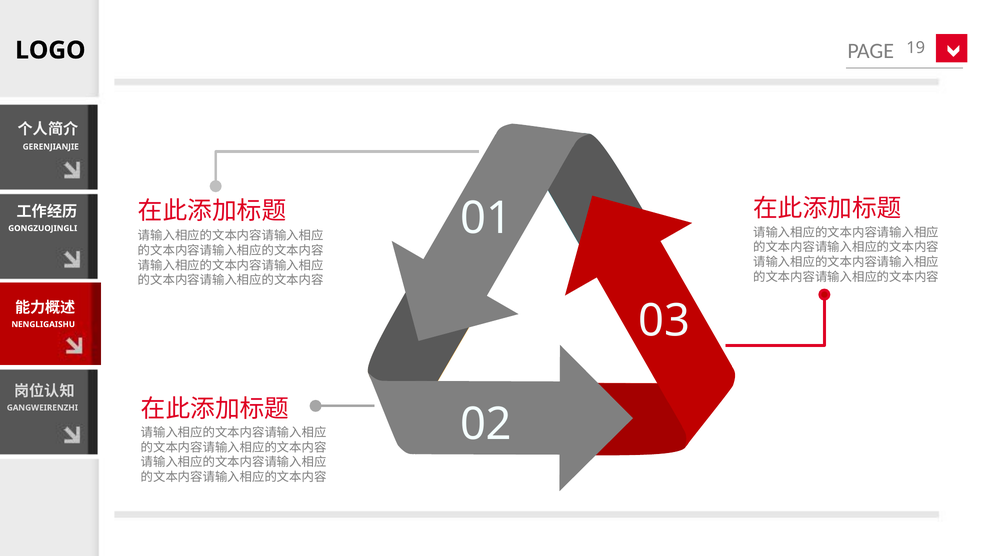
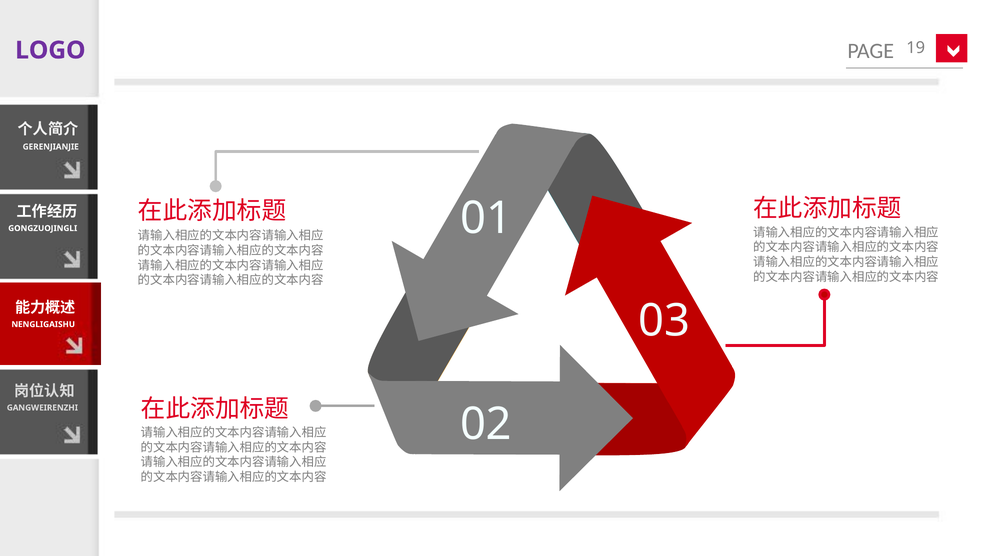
LOGO colour: black -> purple
